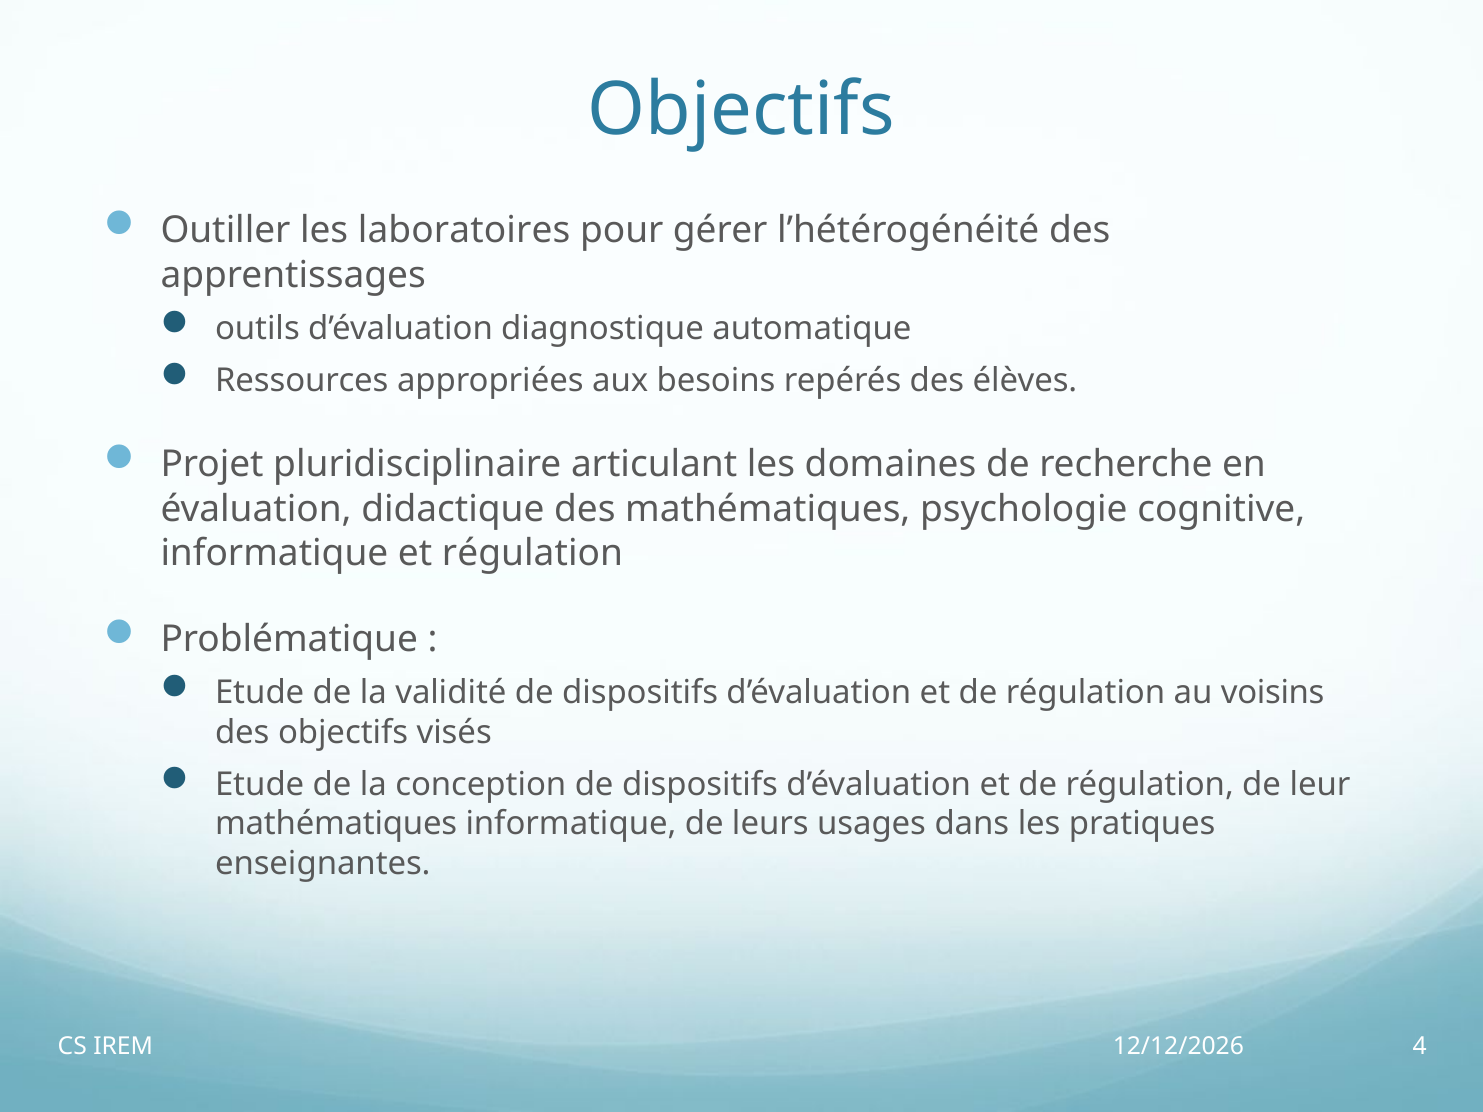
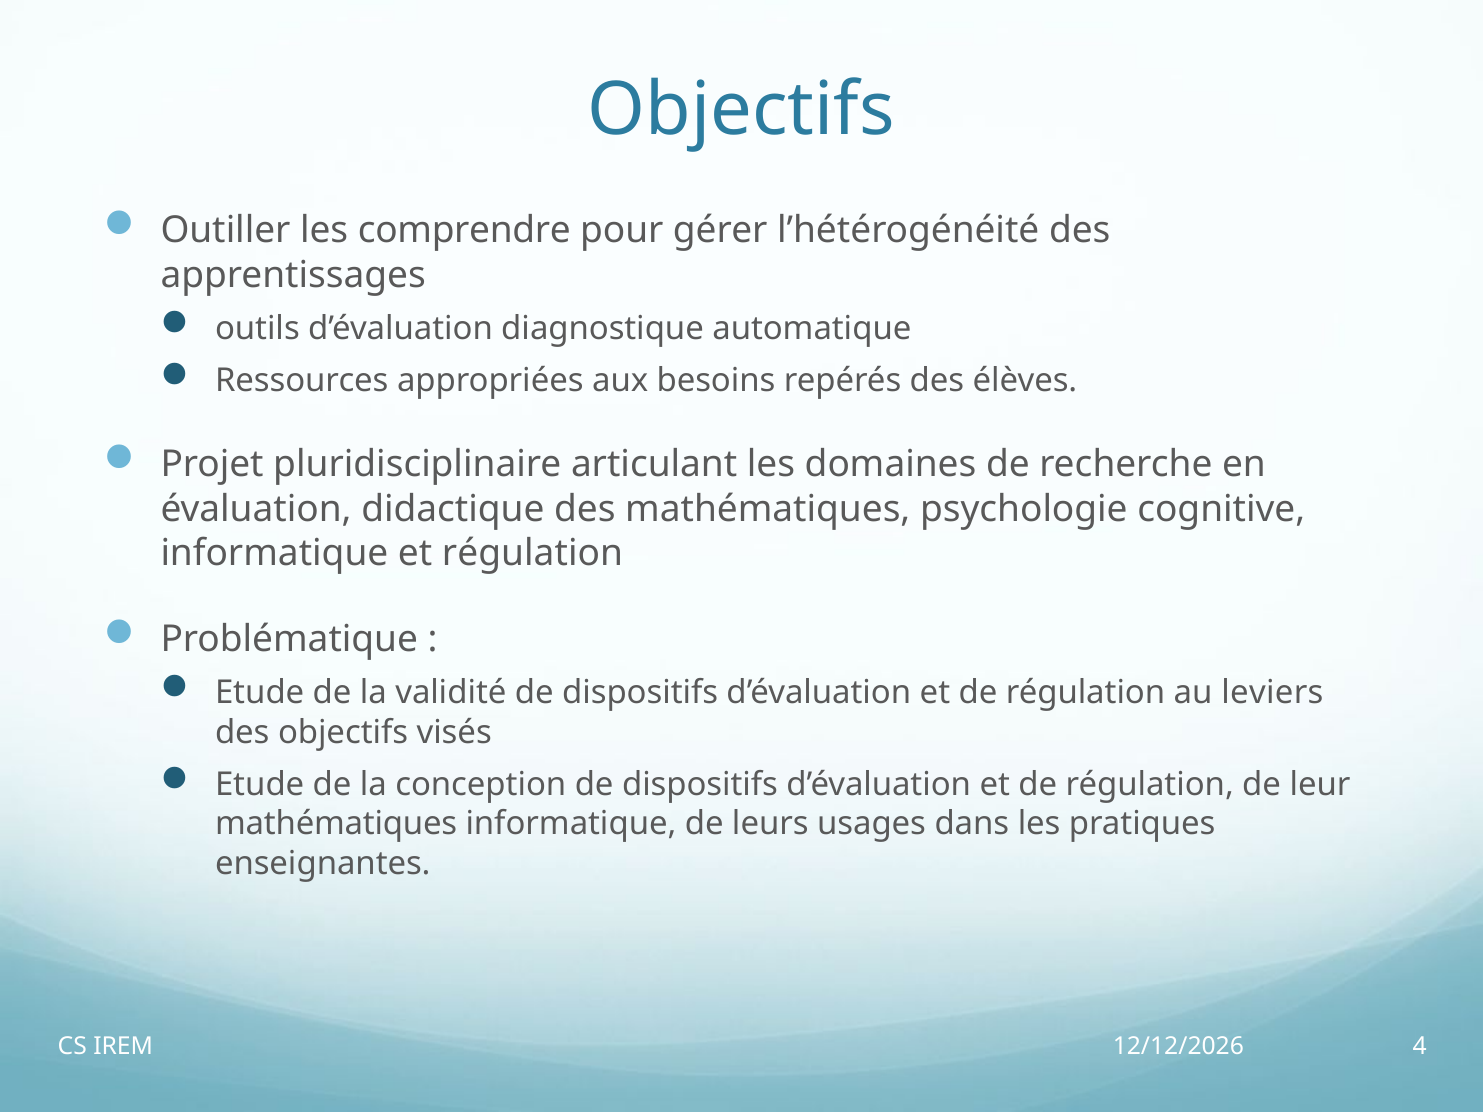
laboratoires: laboratoires -> comprendre
voisins: voisins -> leviers
